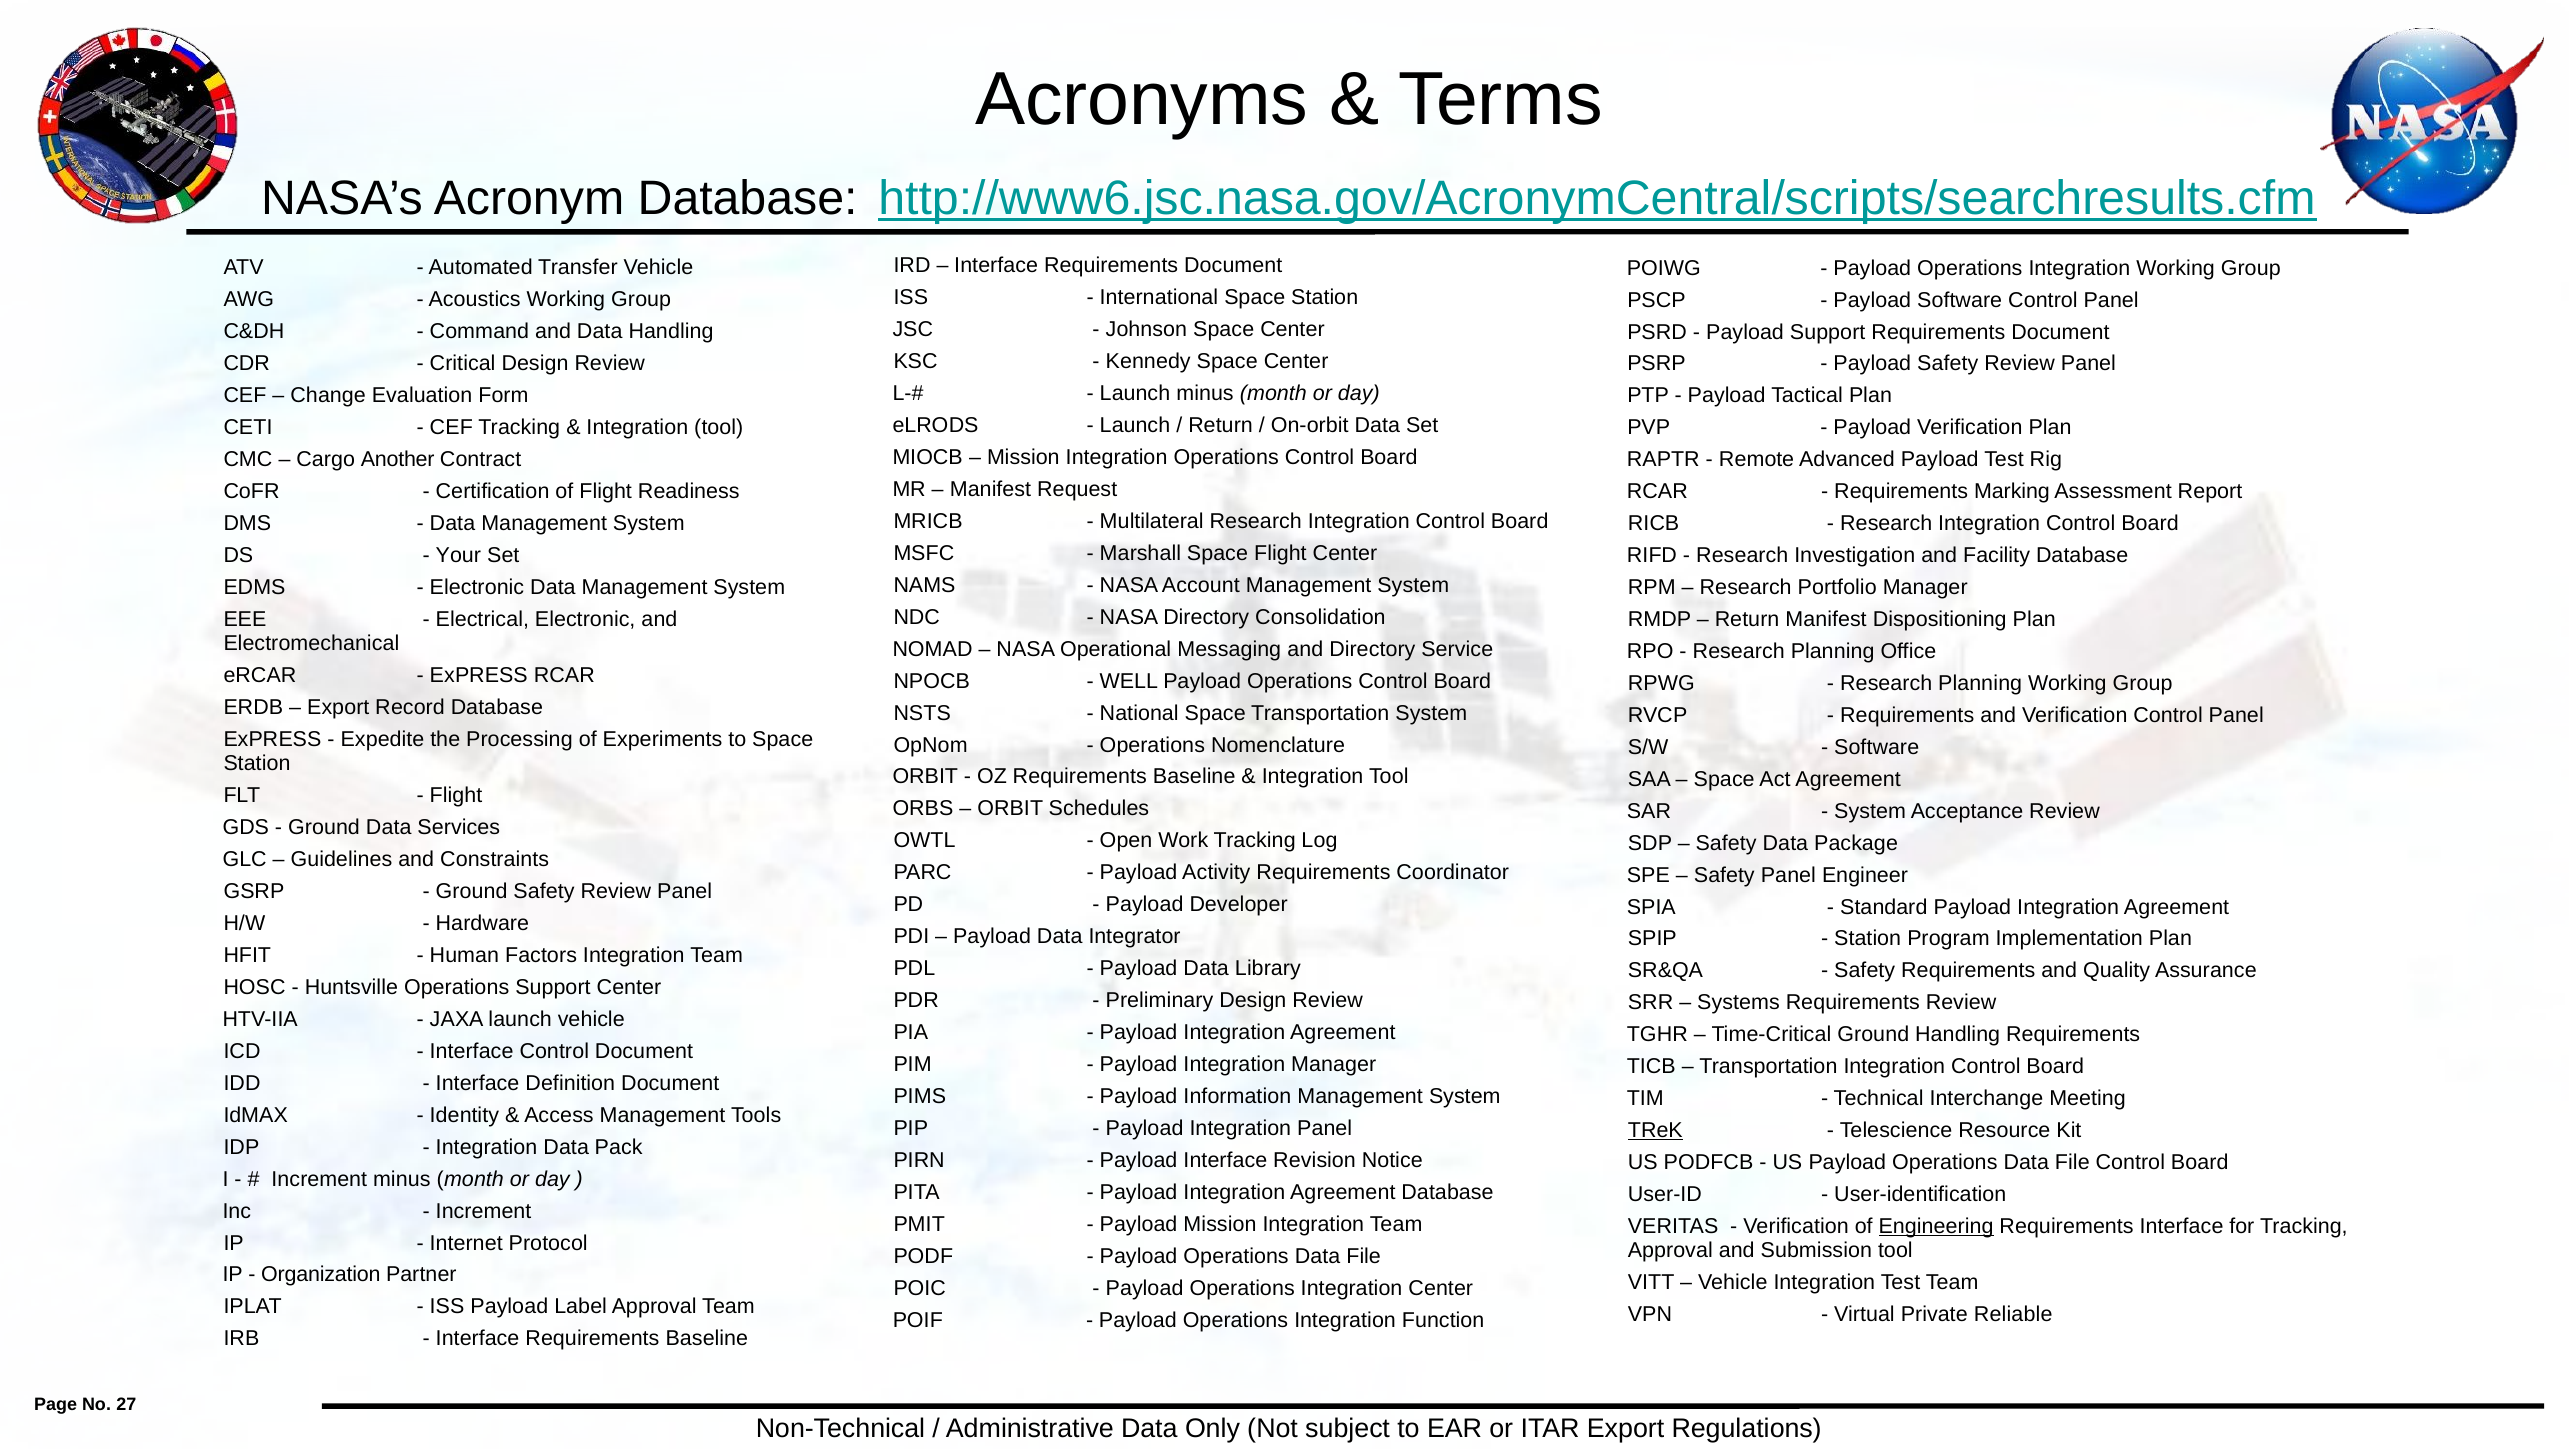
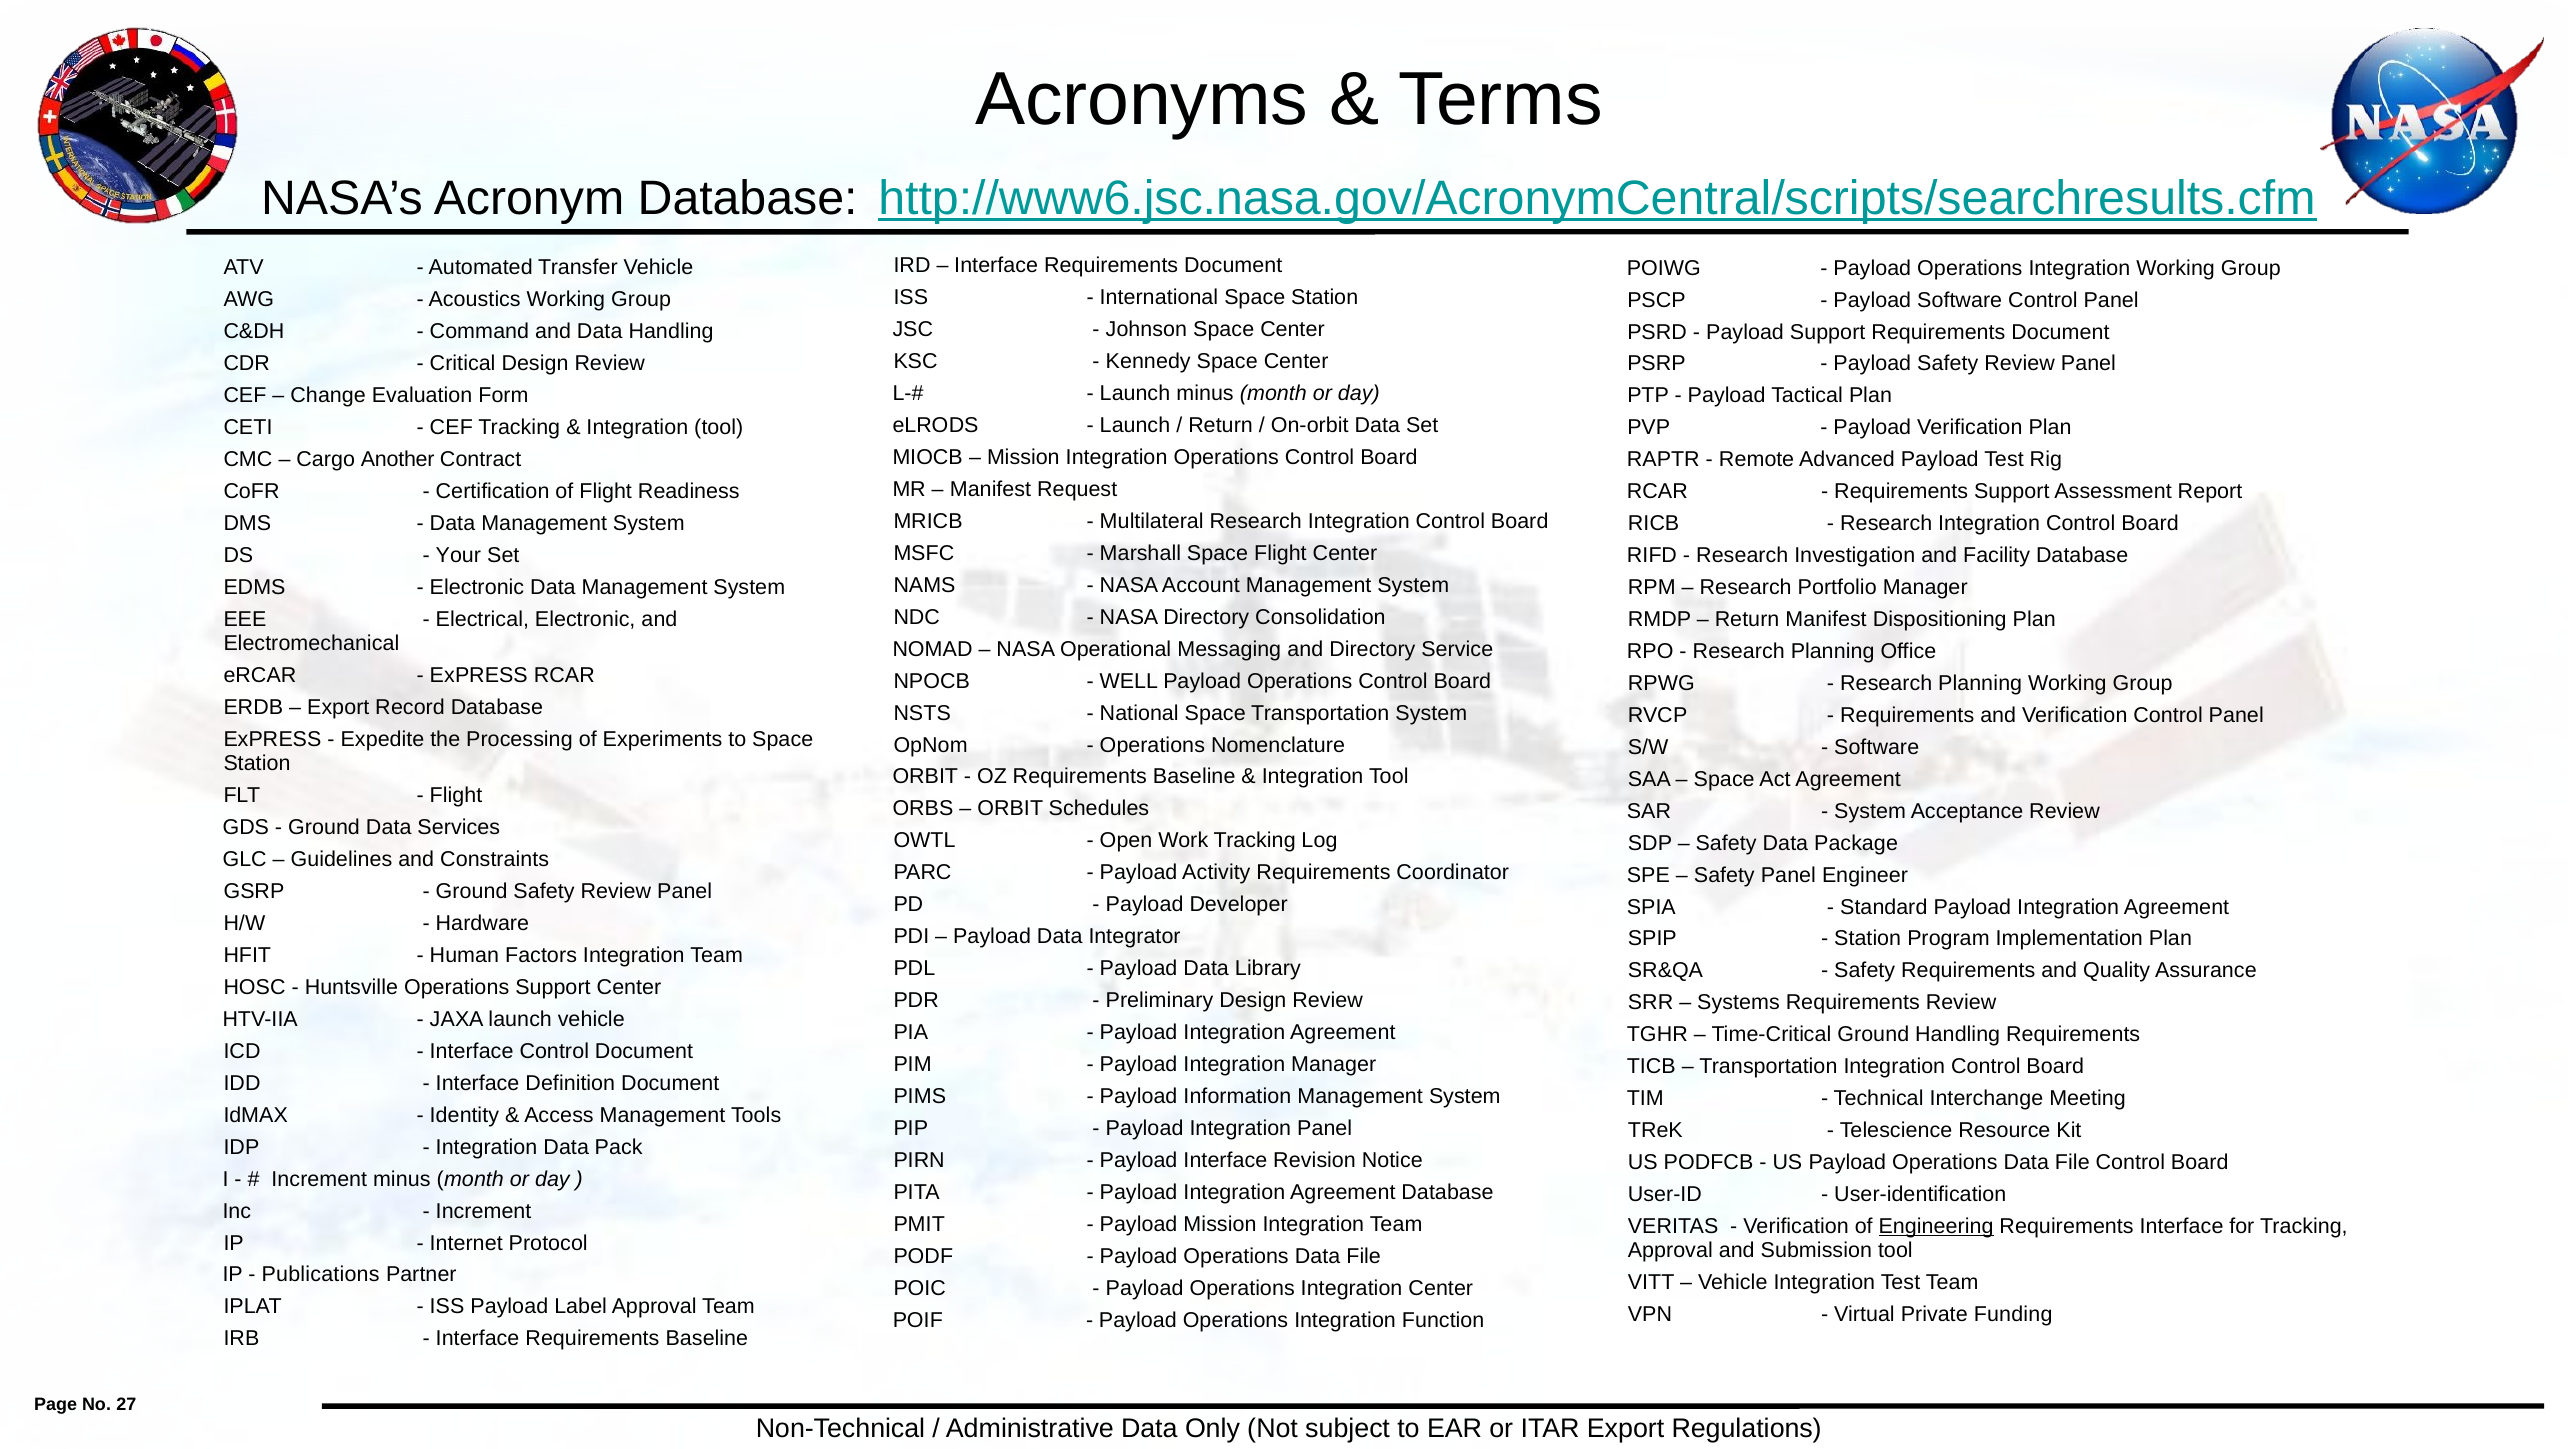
Requirements Marking: Marking -> Support
TReK underline: present -> none
Organization: Organization -> Publications
Reliable: Reliable -> Funding
